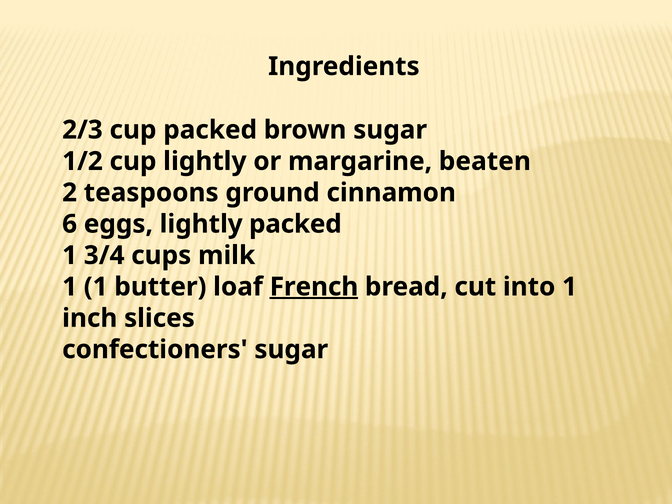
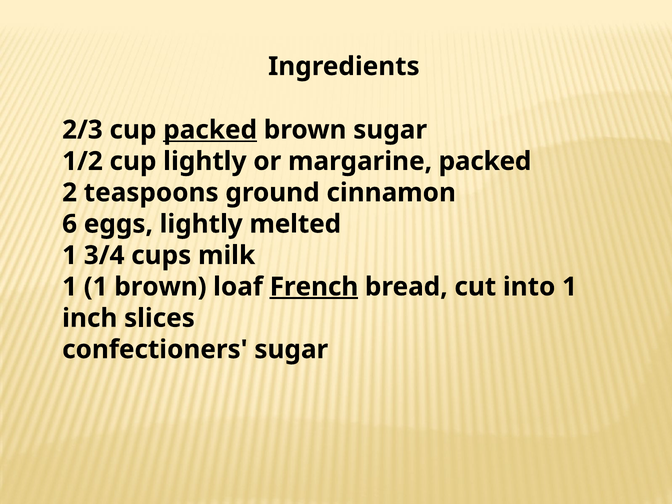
packed at (210, 130) underline: none -> present
margarine beaten: beaten -> packed
lightly packed: packed -> melted
1 butter: butter -> brown
